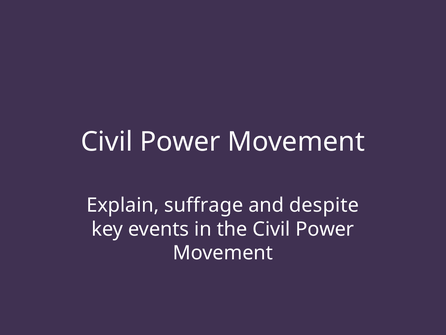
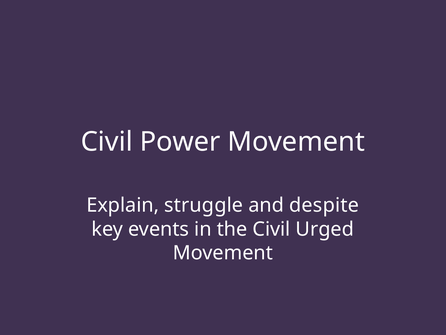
suffrage: suffrage -> struggle
the Civil Power: Power -> Urged
